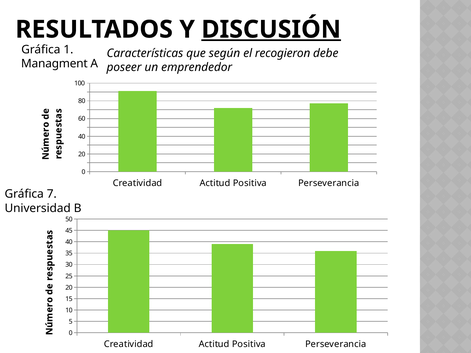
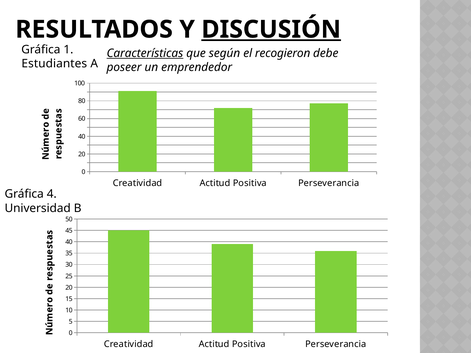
Características underline: none -> present
Managment: Managment -> Estudiantes
7: 7 -> 4
